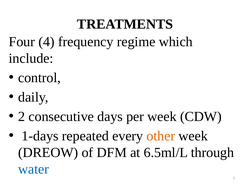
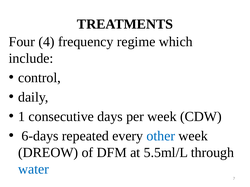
2: 2 -> 1
1-days: 1-days -> 6-days
other colour: orange -> blue
6.5ml/L: 6.5ml/L -> 5.5ml/L
